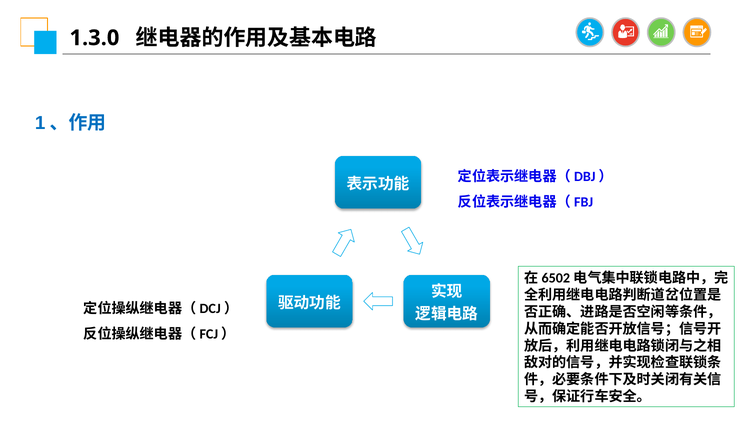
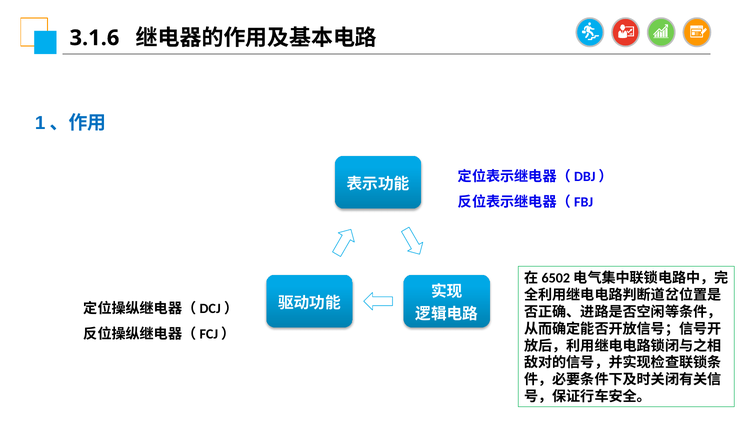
1.3.0: 1.3.0 -> 3.1.6
